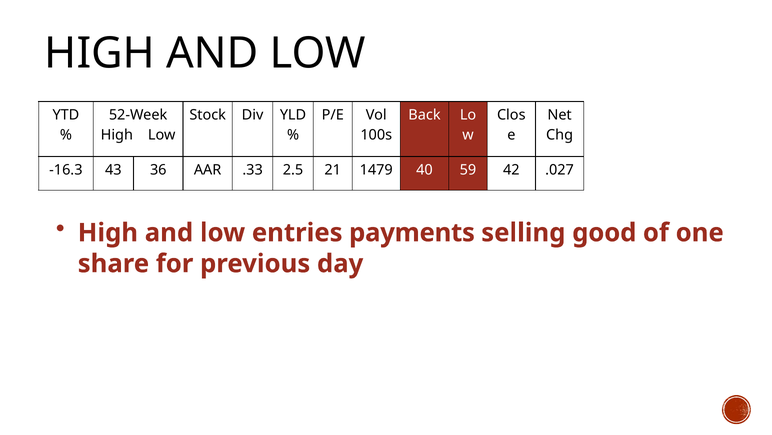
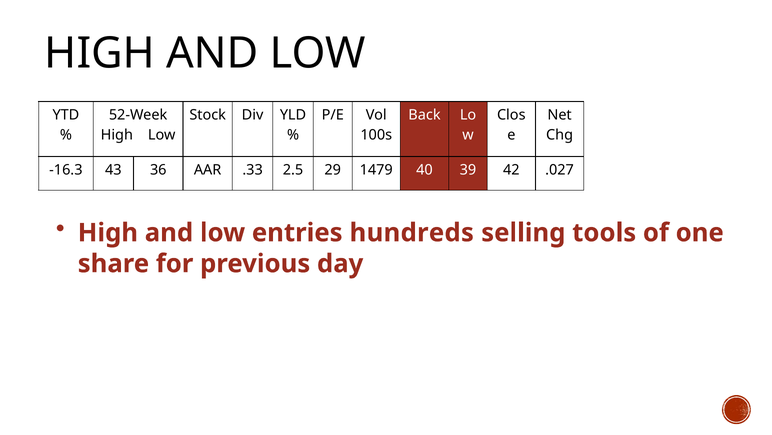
21: 21 -> 29
59: 59 -> 39
payments: payments -> hundreds
good: good -> tools
